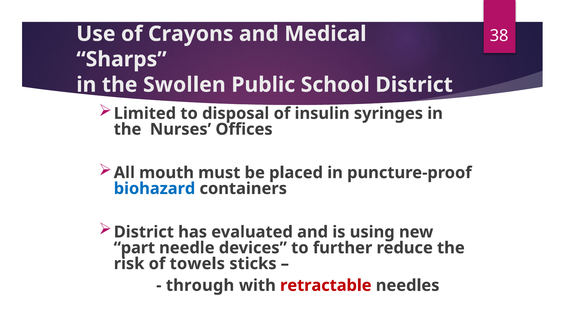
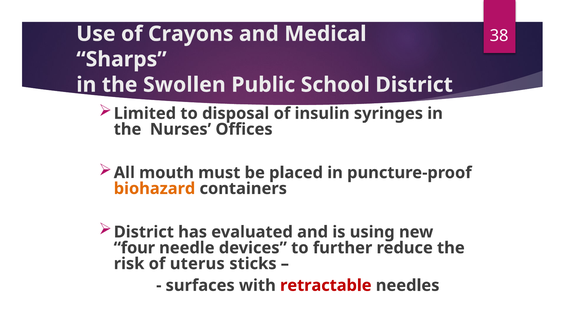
biohazard colour: blue -> orange
part: part -> four
towels: towels -> uterus
through: through -> surfaces
